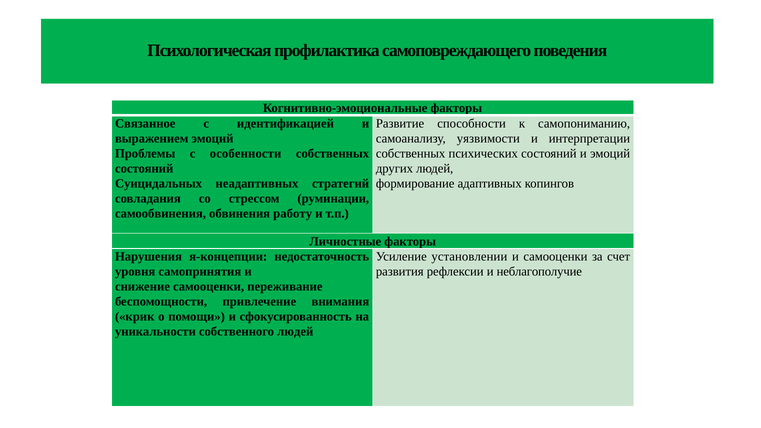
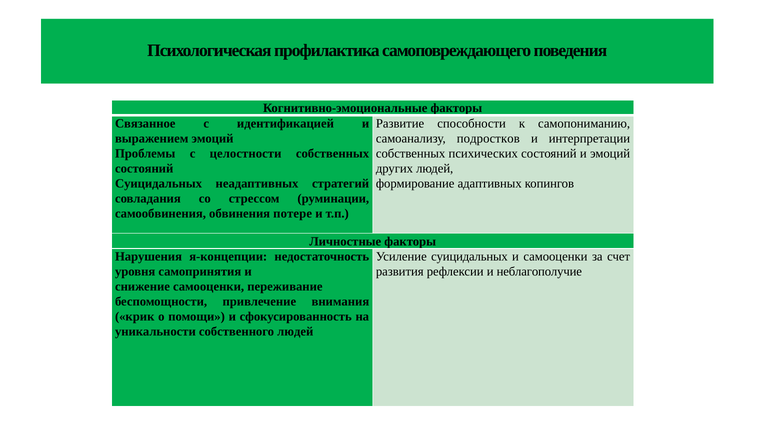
уязвимости: уязвимости -> подростков
особенности: особенности -> целостности
работу: работу -> потере
Усиление установлении: установлении -> суицидальных
